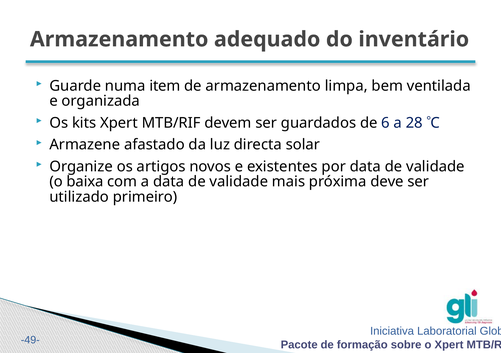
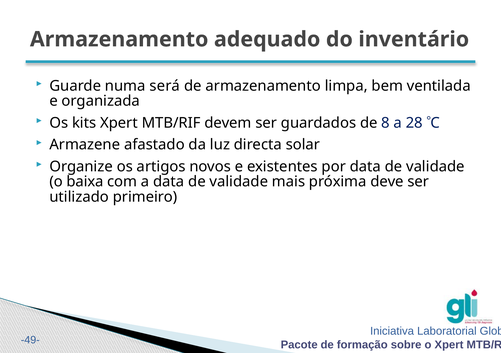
item: item -> será
6: 6 -> 8
